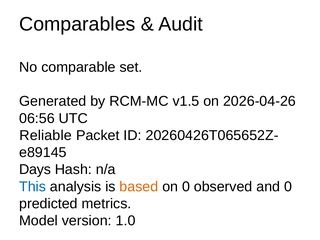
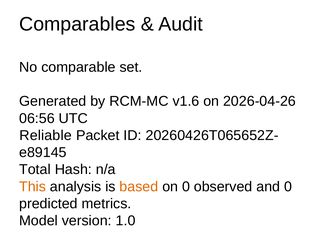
v1.5: v1.5 -> v1.6
Days: Days -> Total
This colour: blue -> orange
